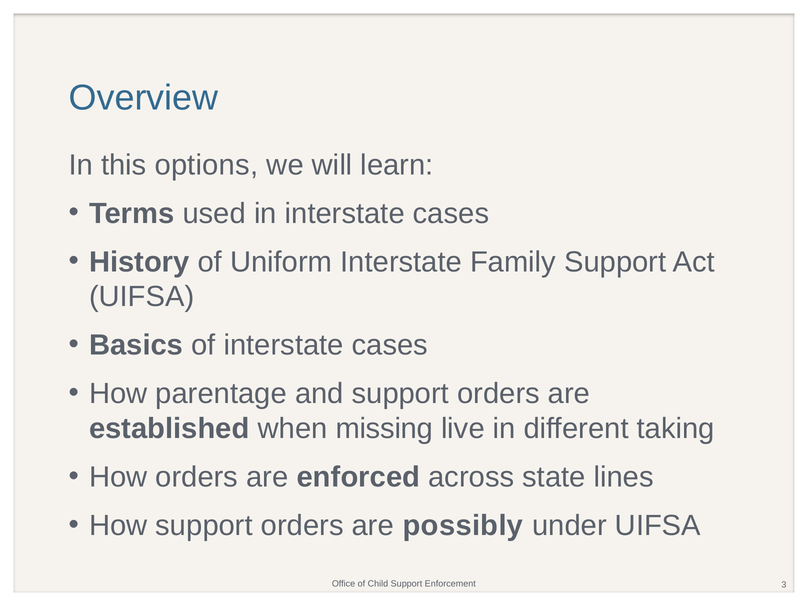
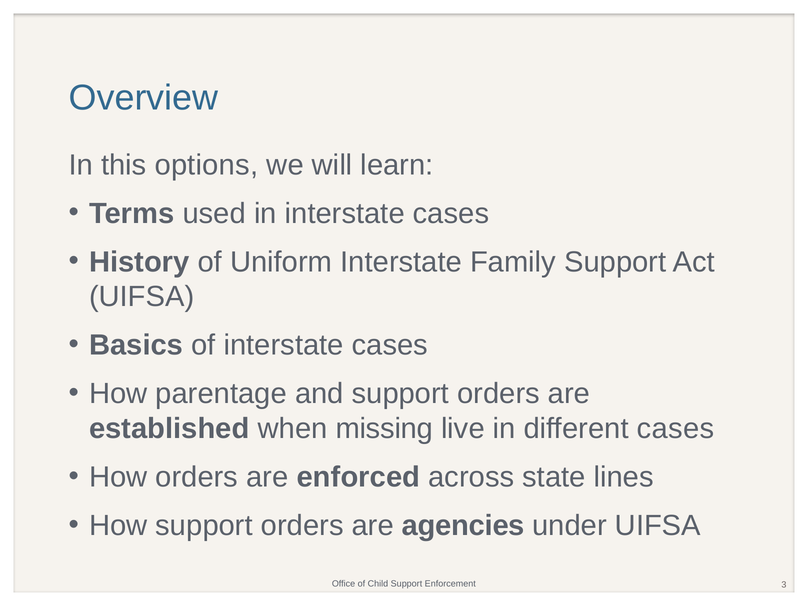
different taking: taking -> cases
possibly: possibly -> agencies
